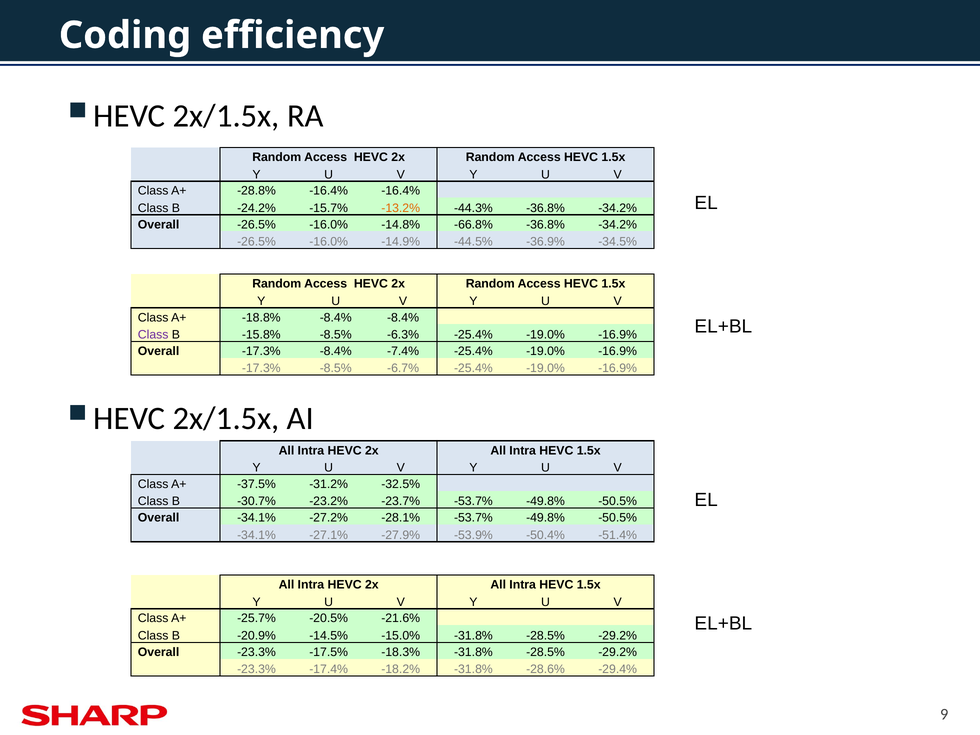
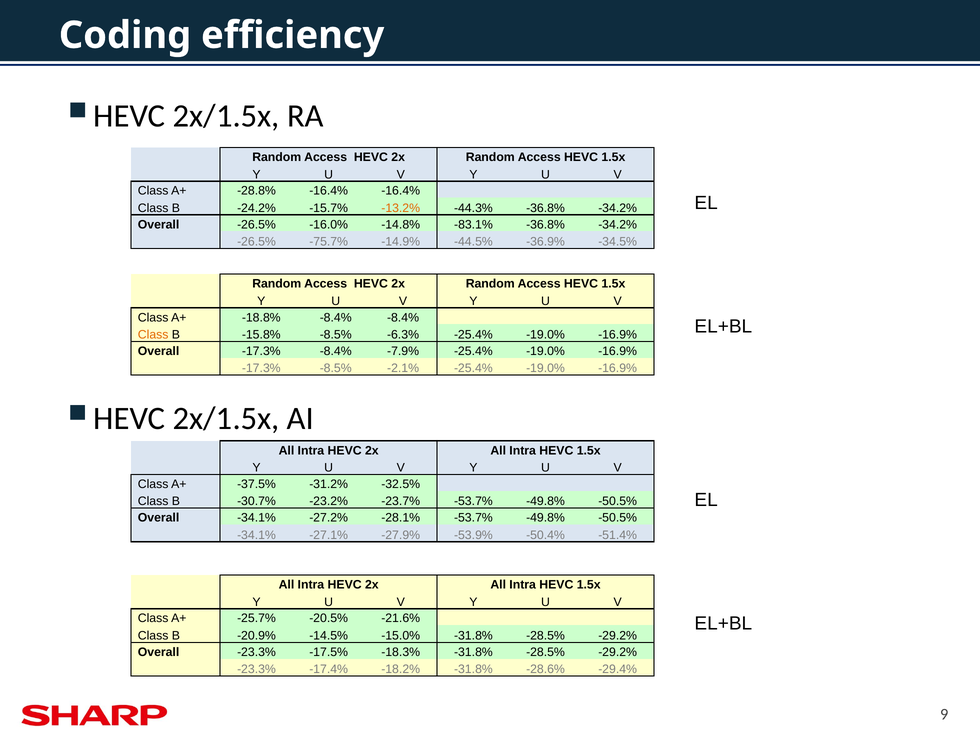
-66.8%: -66.8% -> -83.1%
-16.0% at (329, 242): -16.0% -> -75.7%
Class at (153, 335) colour: purple -> orange
-7.4%: -7.4% -> -7.9%
-6.7%: -6.7% -> -2.1%
